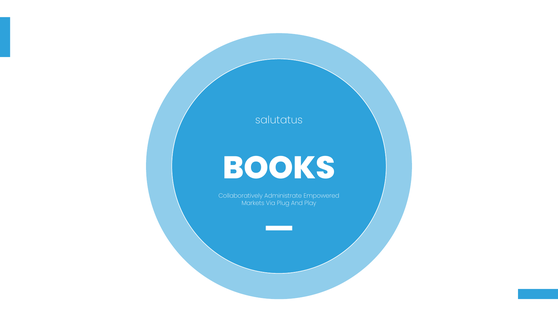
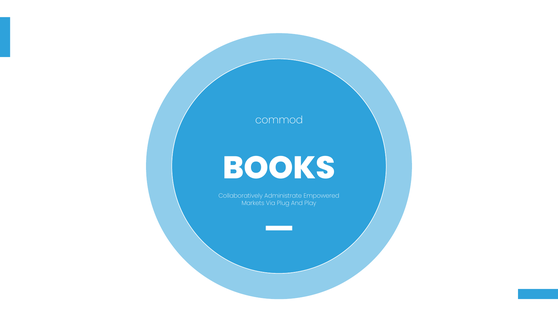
salutatus: salutatus -> commod
